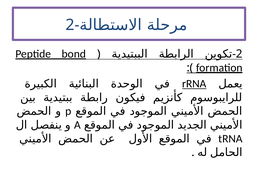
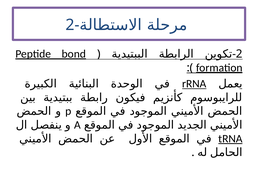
tRNA underline: none -> present
